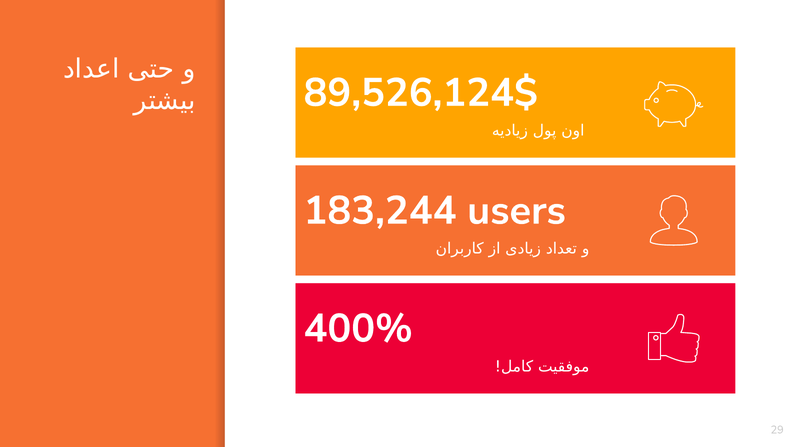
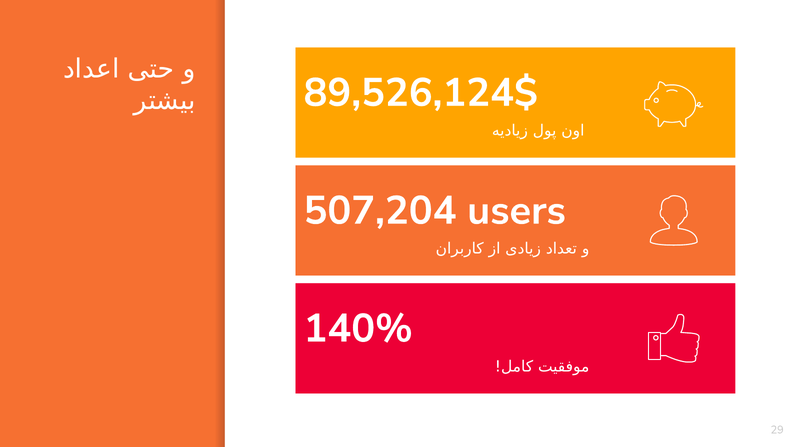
183,244: 183,244 -> 507,204
400%: 400% -> 140%
